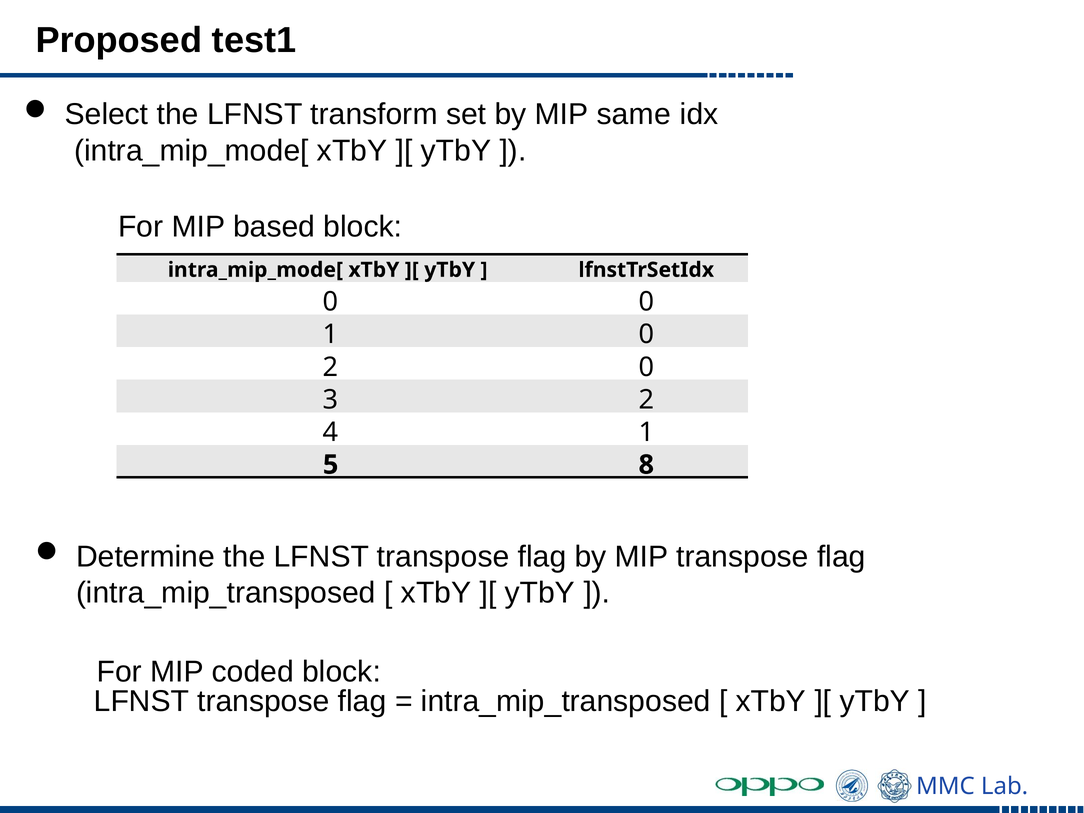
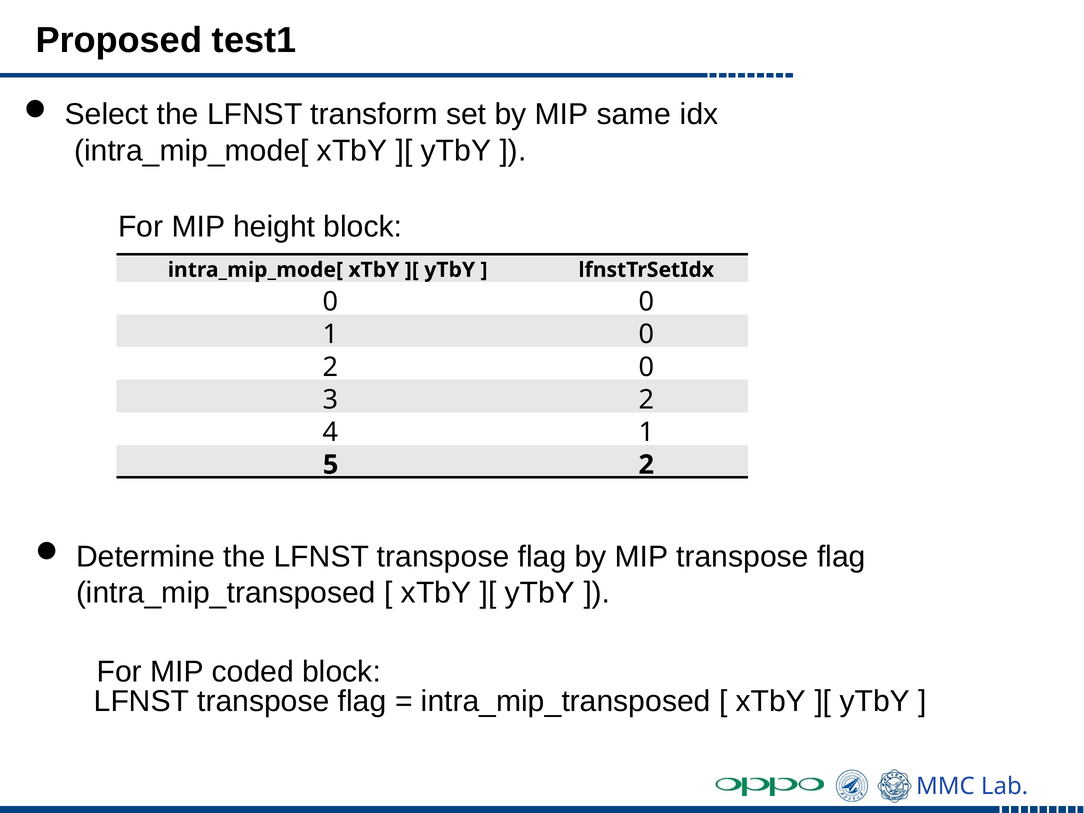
based: based -> height
5 8: 8 -> 2
